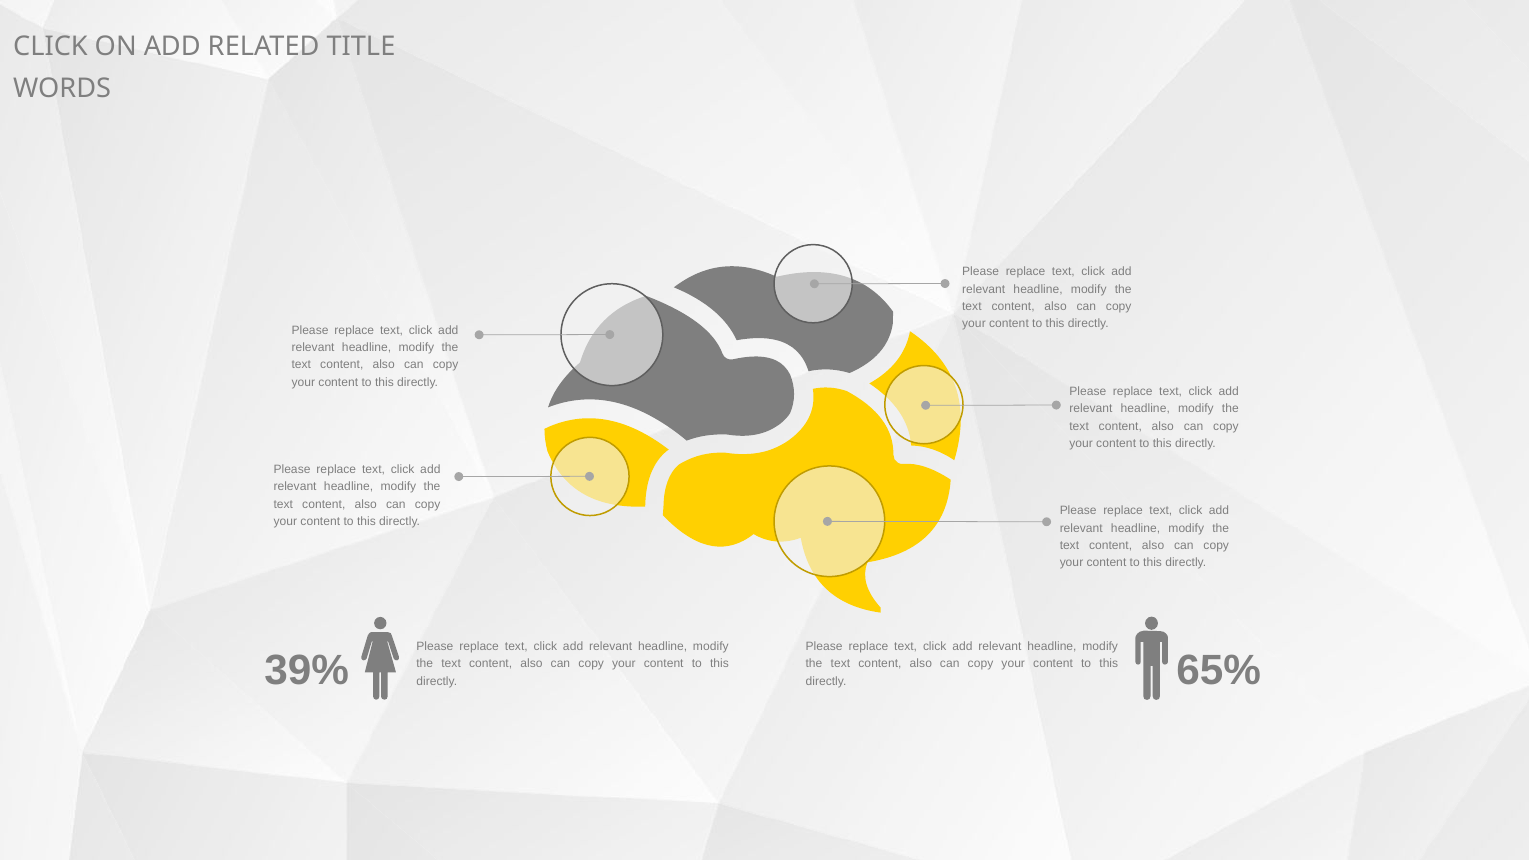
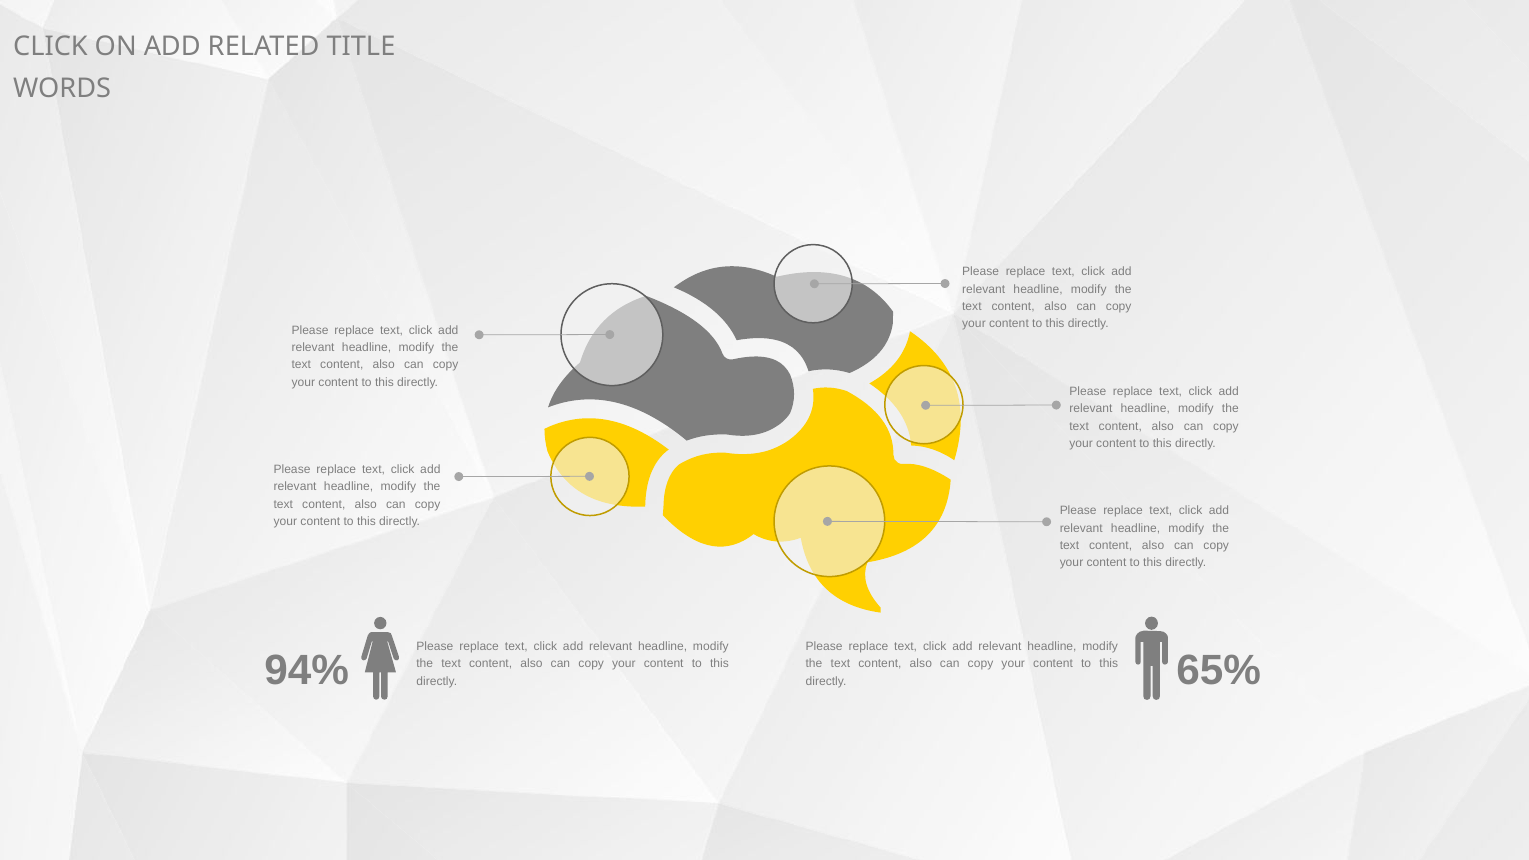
39%: 39% -> 94%
